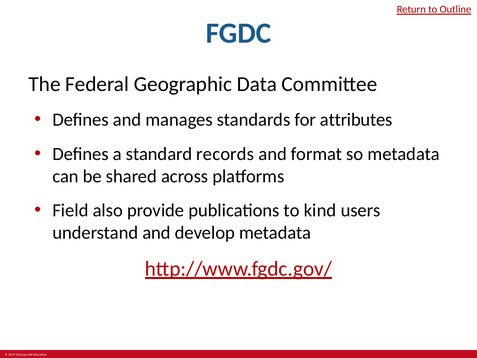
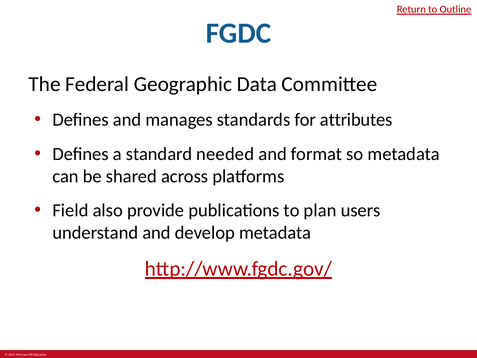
records: records -> needed
kind: kind -> plan
